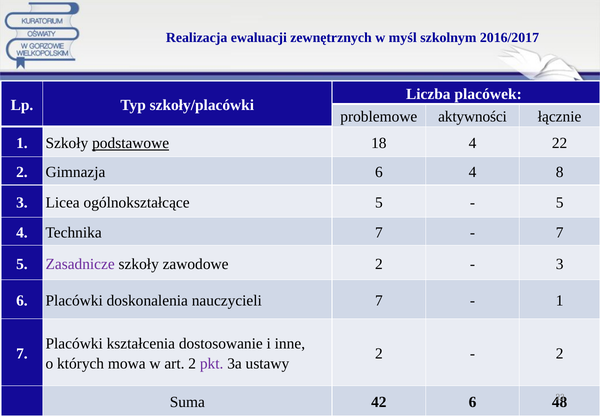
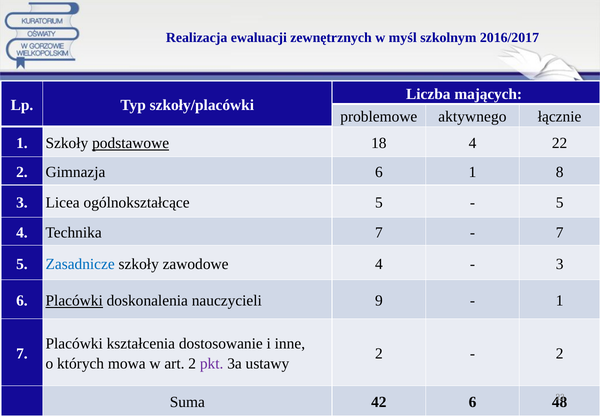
placówek: placówek -> mających
aktywności: aktywności -> aktywnego
6 4: 4 -> 1
Zasadnicze colour: purple -> blue
zawodowe 2: 2 -> 4
Placówki at (74, 300) underline: none -> present
nauczycieli 7: 7 -> 9
